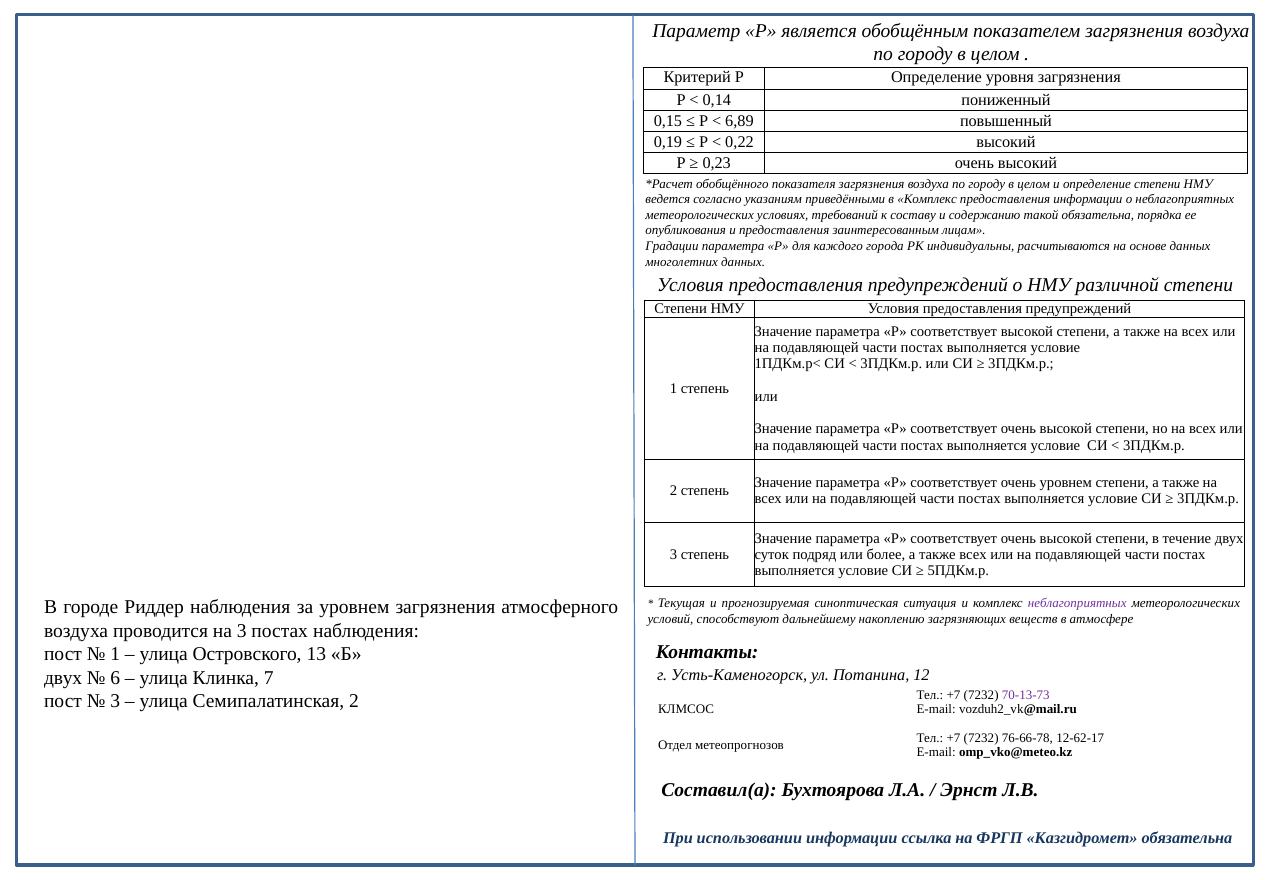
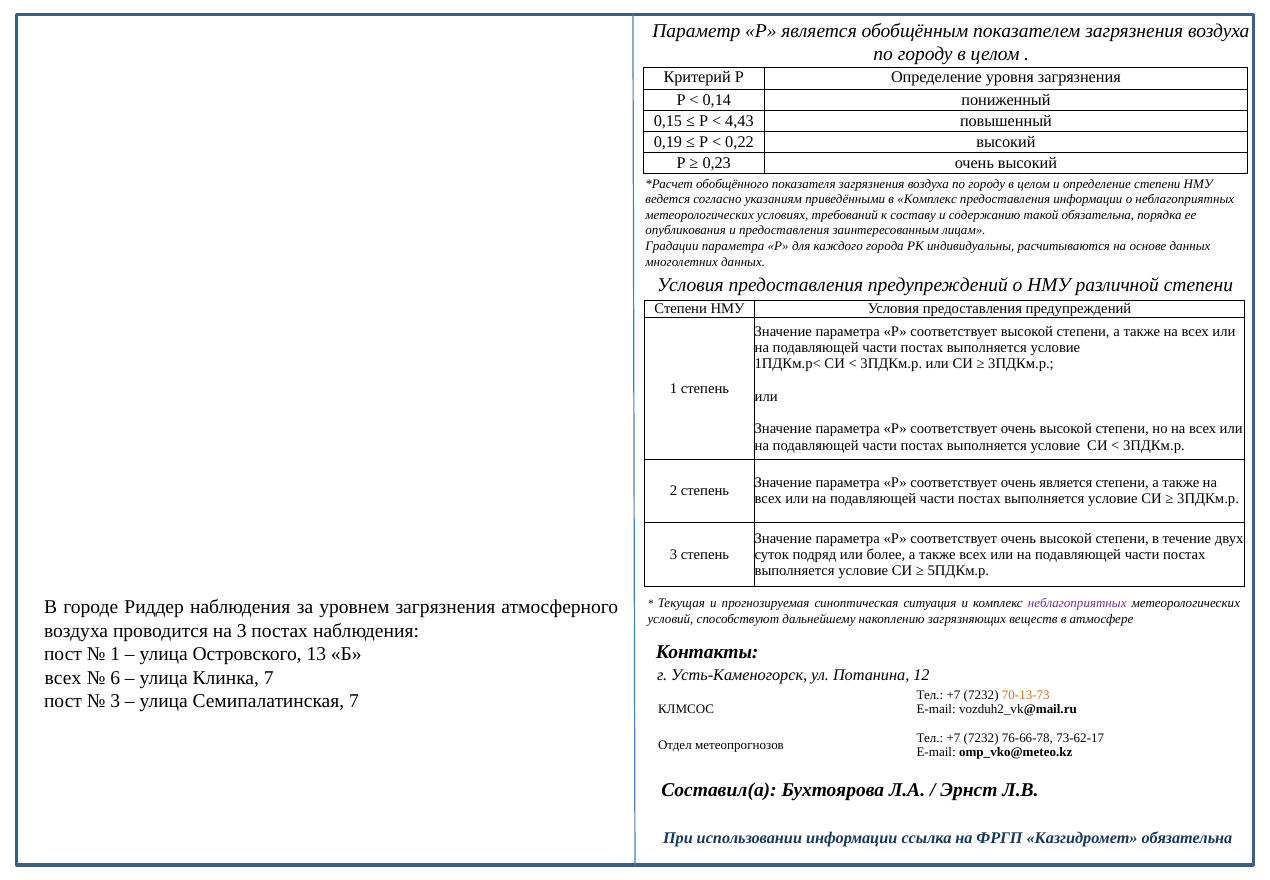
6,89: 6,89 -> 4,43
очень уровнем: уровнем -> является
двух at (63, 677): двух -> всех
70-13-73 colour: purple -> orange
Семипалатинская 2: 2 -> 7
12-62-17: 12-62-17 -> 73-62-17
